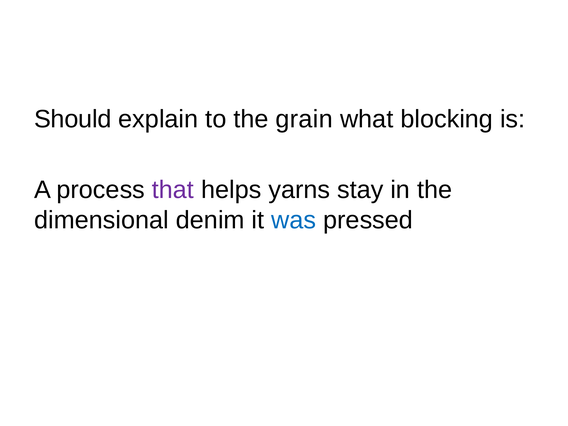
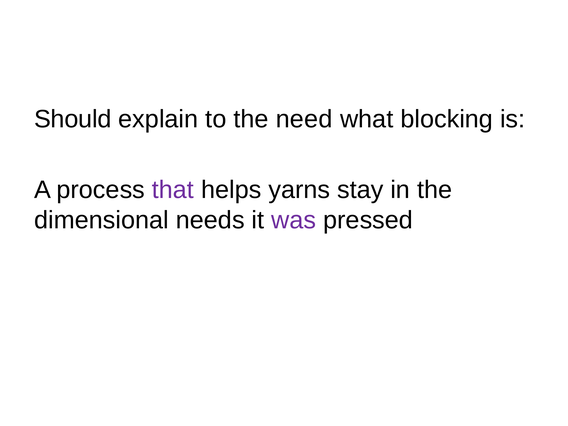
grain: grain -> need
denim: denim -> needs
was colour: blue -> purple
